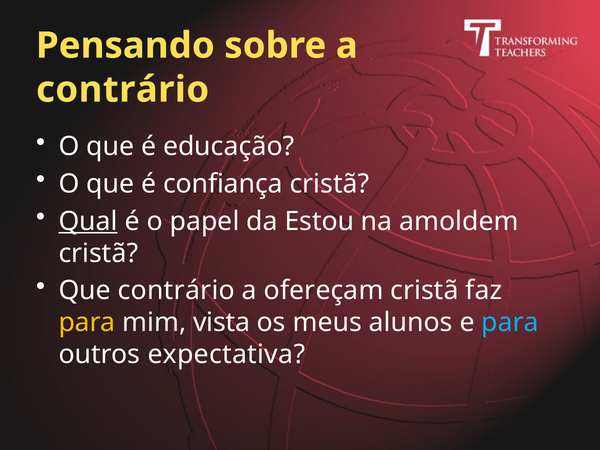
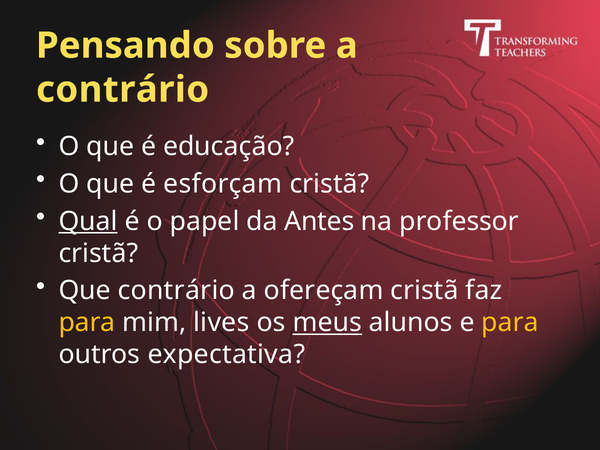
confiança: confiança -> esforçam
Estou: Estou -> Antes
amoldem: amoldem -> professor
vista: vista -> lives
meus underline: none -> present
para at (510, 323) colour: light blue -> yellow
